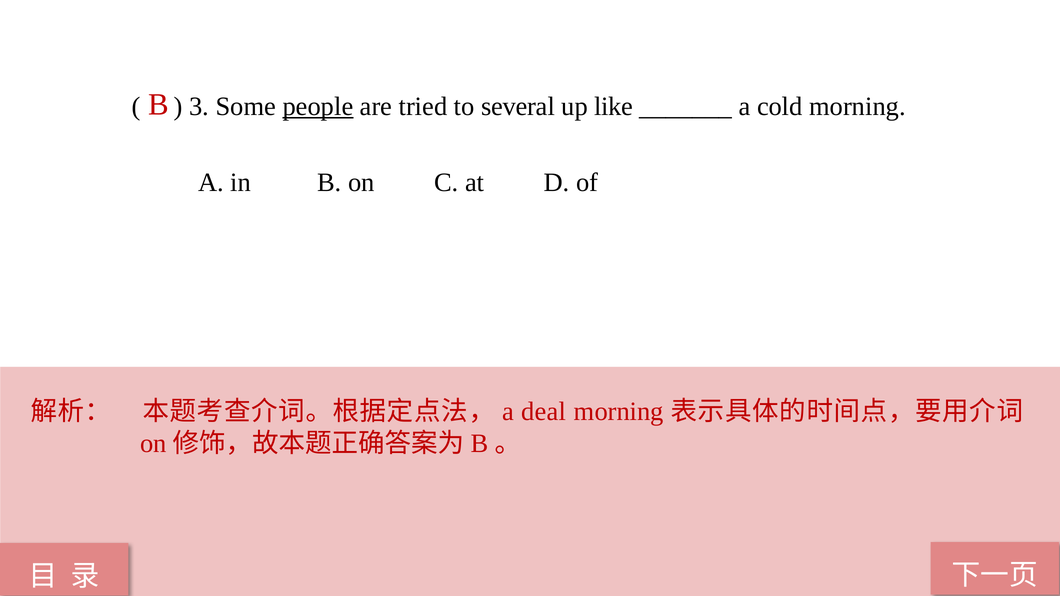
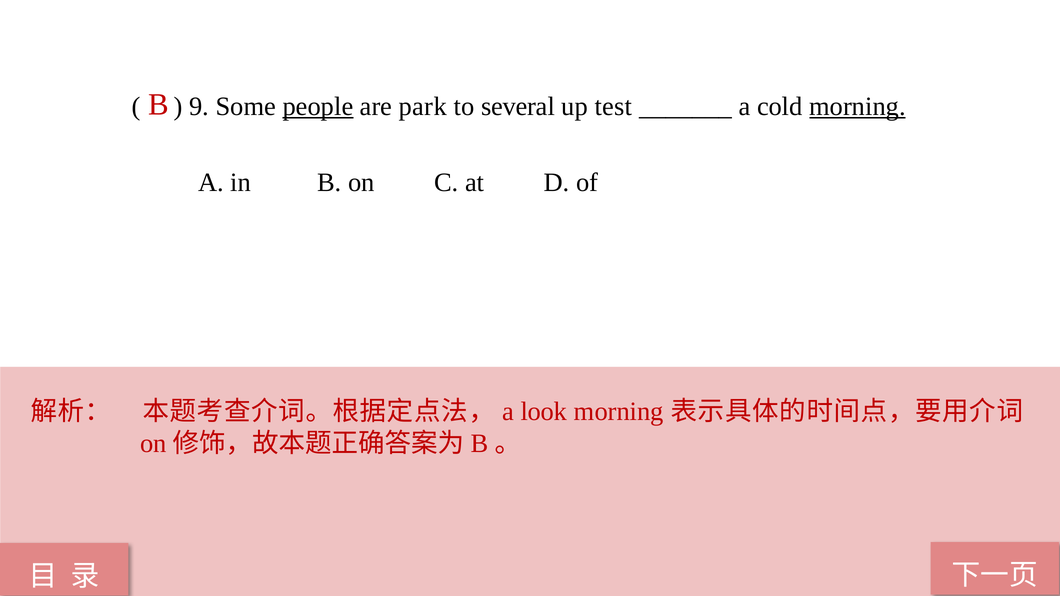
3: 3 -> 9
tried: tried -> park
like: like -> test
morning at (858, 106) underline: none -> present
deal: deal -> look
